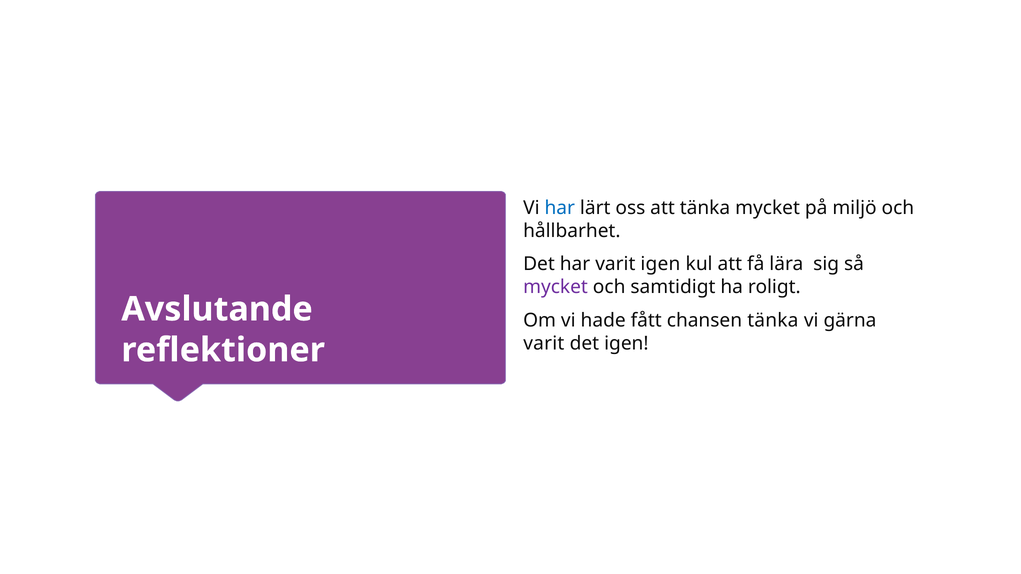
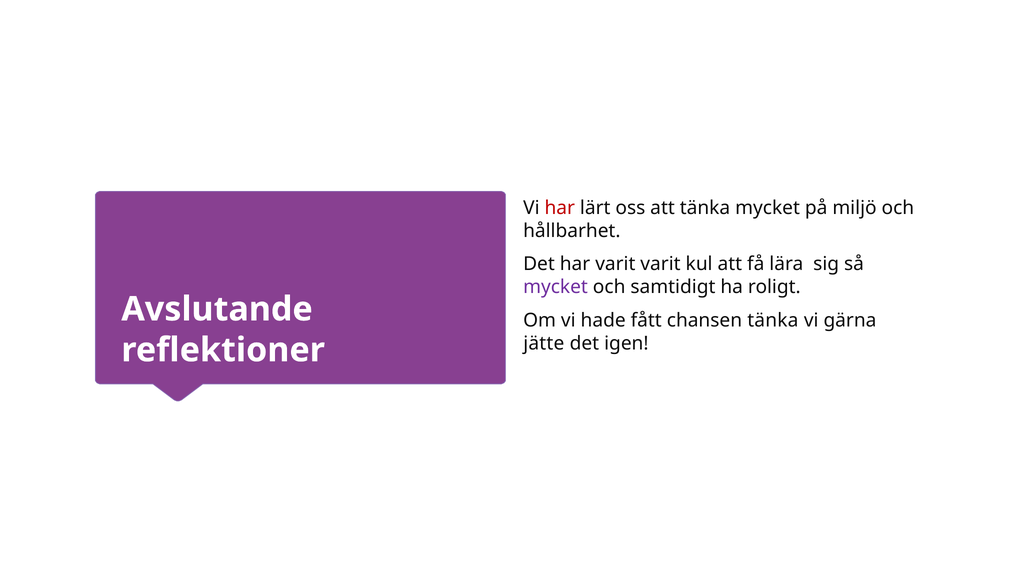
har at (560, 208) colour: blue -> red
varit igen: igen -> varit
varit at (544, 343): varit -> jätte
